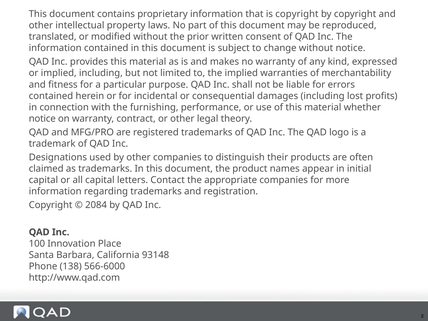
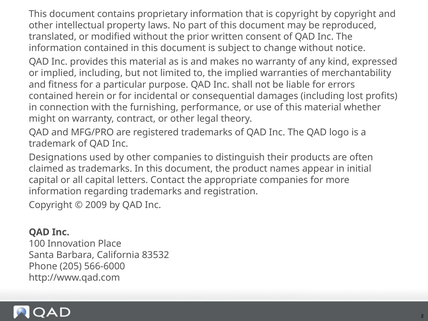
notice at (42, 119): notice -> might
2084: 2084 -> 2009
93148: 93148 -> 83532
138: 138 -> 205
